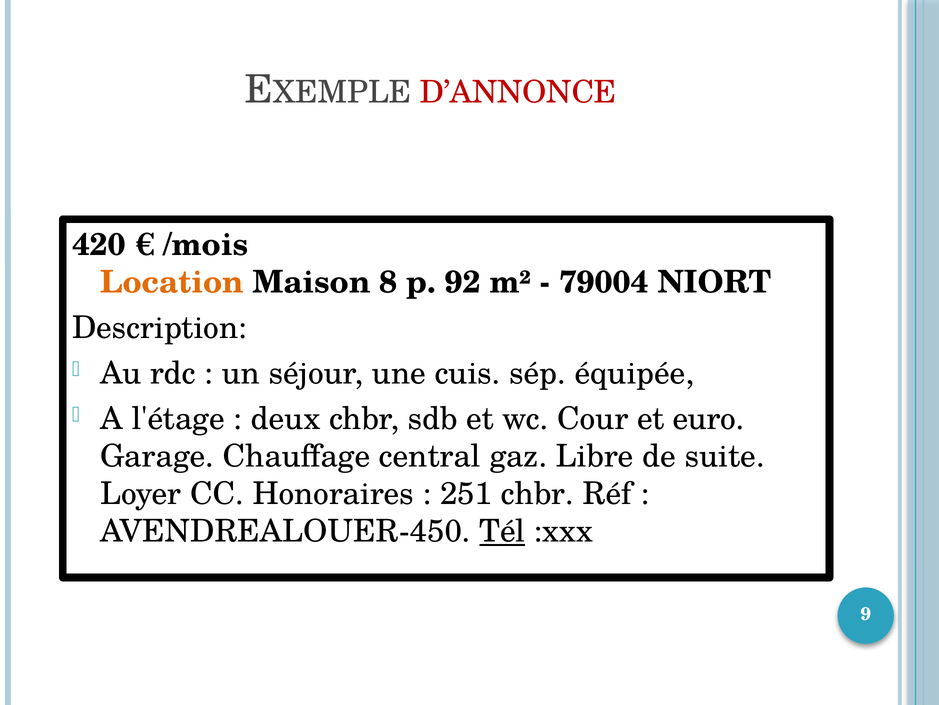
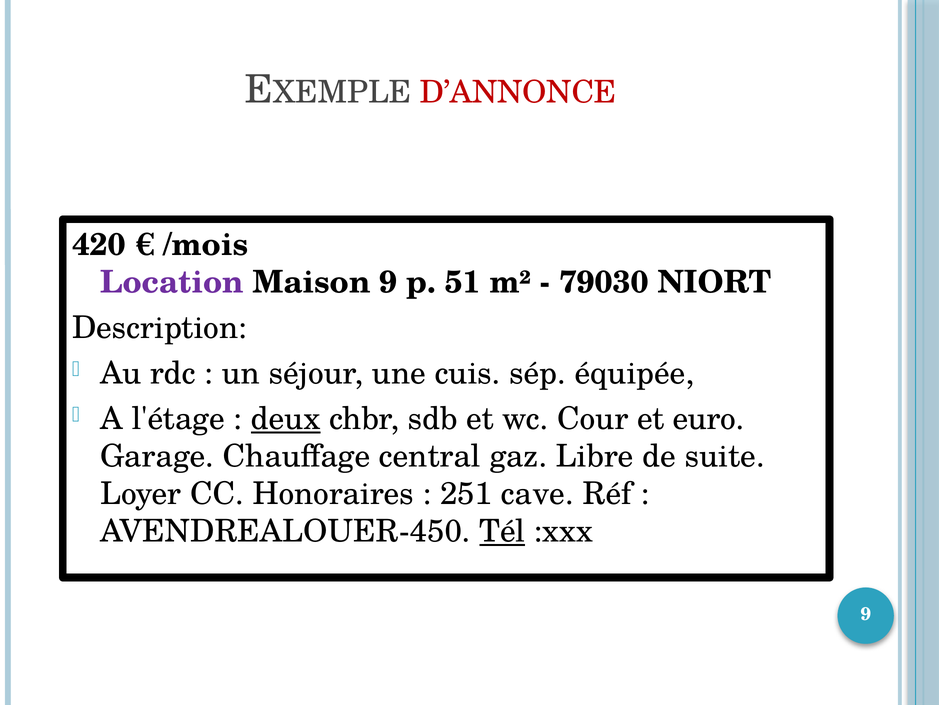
Location colour: orange -> purple
Maison 8: 8 -> 9
92: 92 -> 51
79004: 79004 -> 79030
deux underline: none -> present
251 chbr: chbr -> cave
